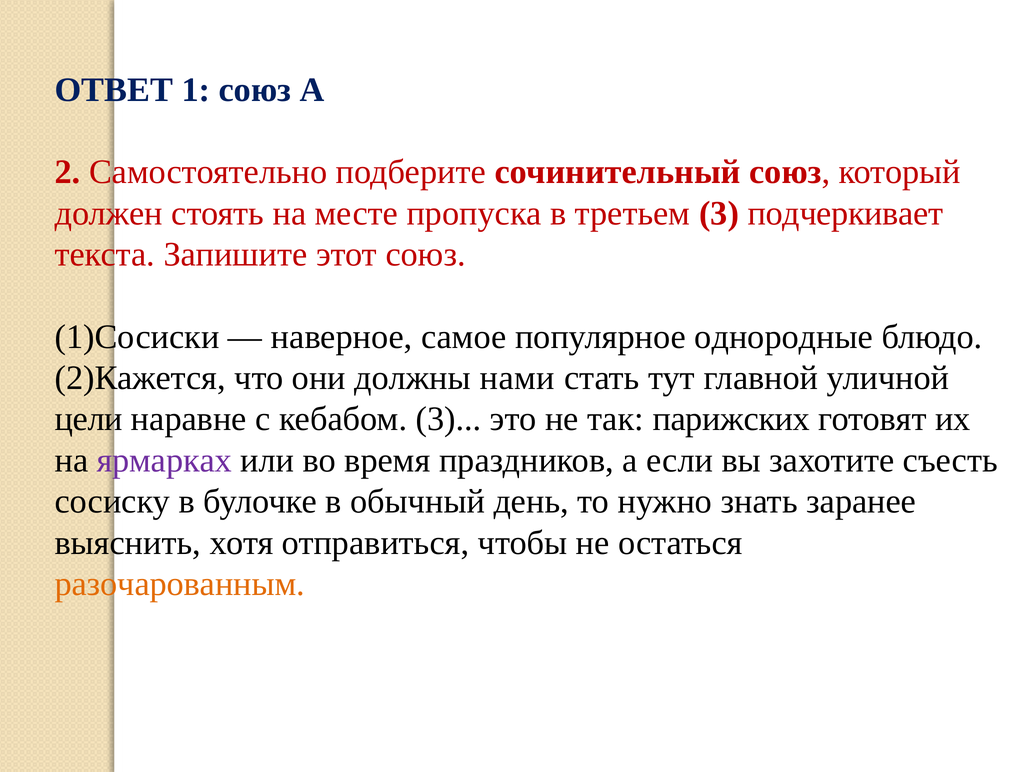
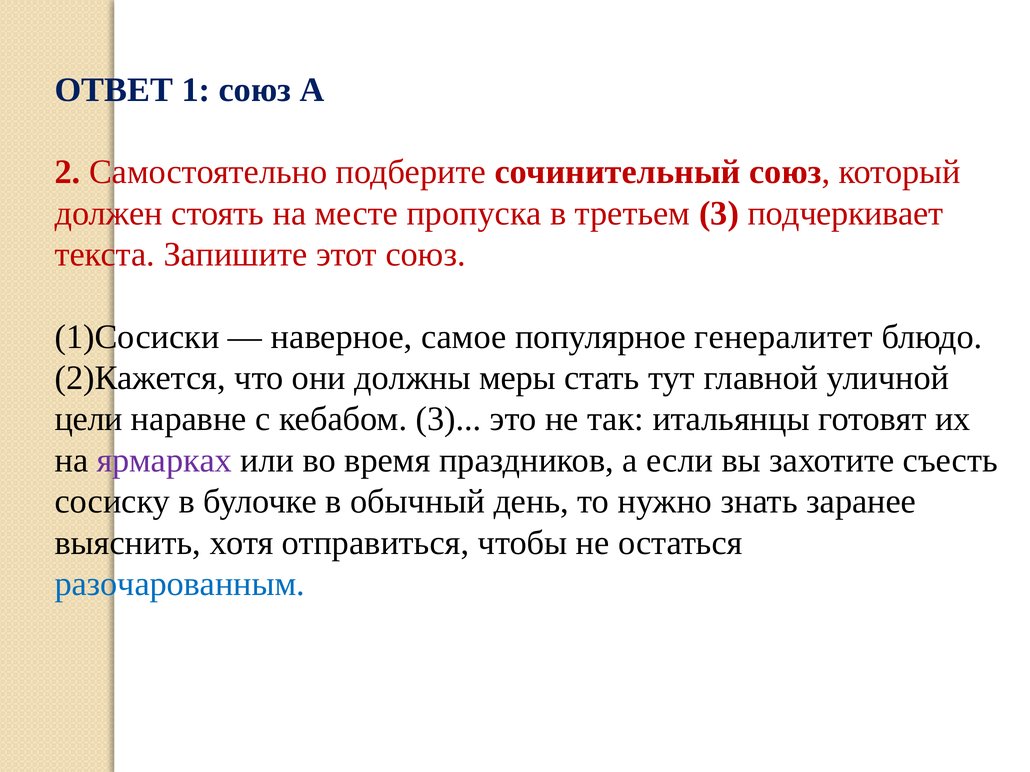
однородные: однородные -> генералитет
нами: нами -> меры
парижских: парижских -> итальянцы
разочарованным colour: orange -> blue
